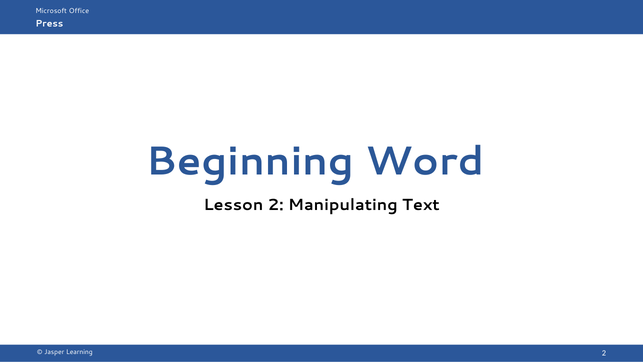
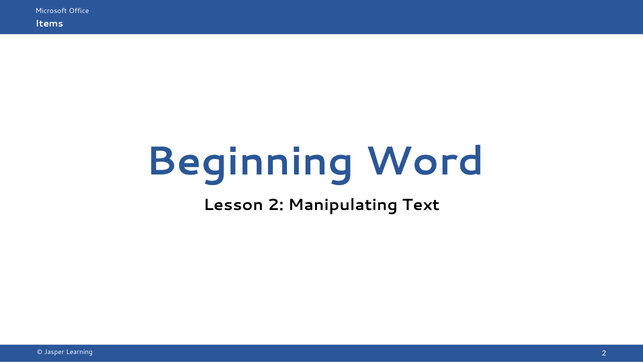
Press: Press -> Items
